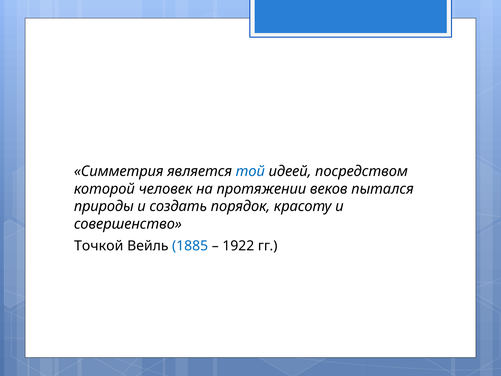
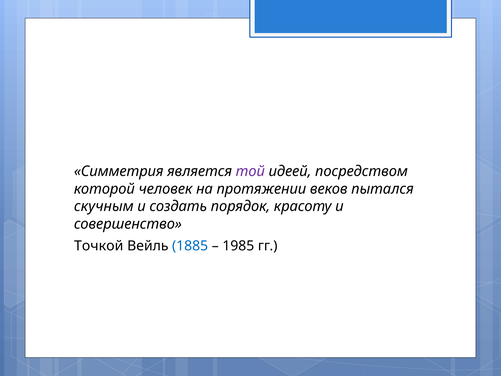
той colour: blue -> purple
природы: природы -> скучным
1922: 1922 -> 1985
